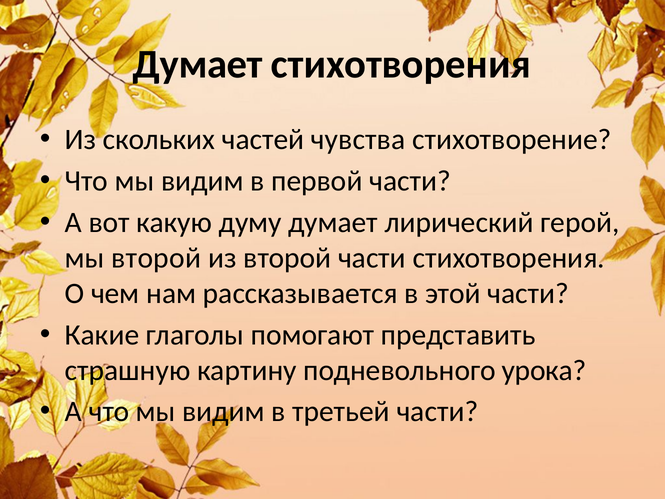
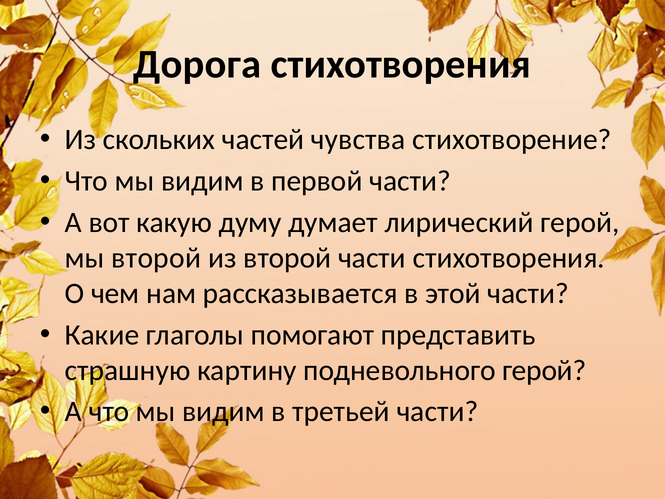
Думает at (198, 64): Думает -> Дорога
подневольного урока: урока -> герой
